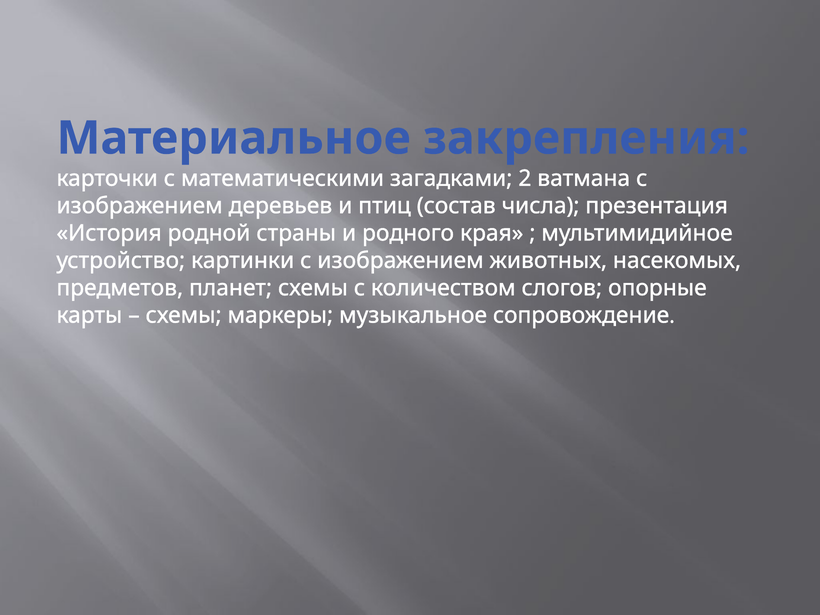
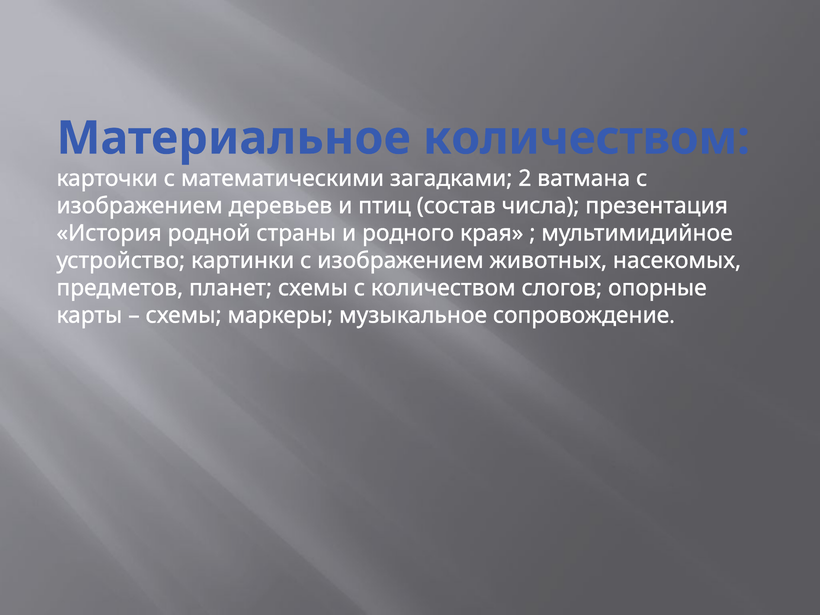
Материальное закрепления: закрепления -> количеством
